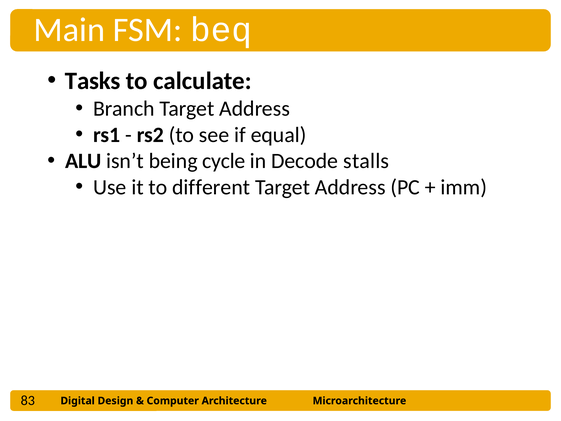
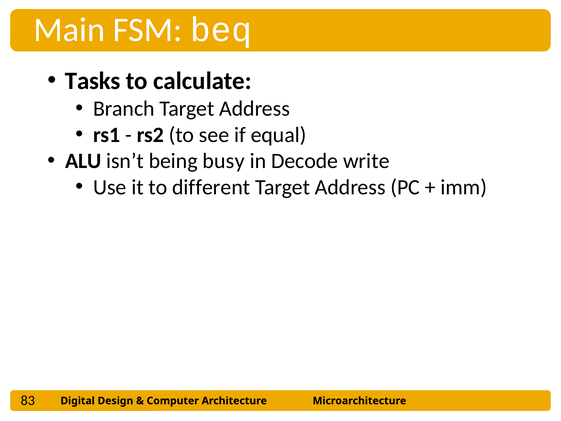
cycle: cycle -> busy
stalls: stalls -> write
